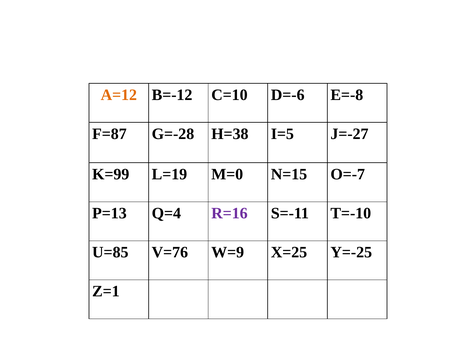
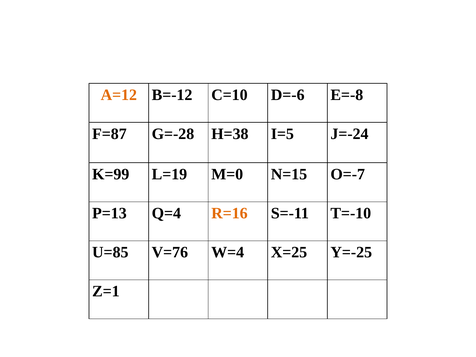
J=-27: J=-27 -> J=-24
R=16 colour: purple -> orange
W=9: W=9 -> W=4
